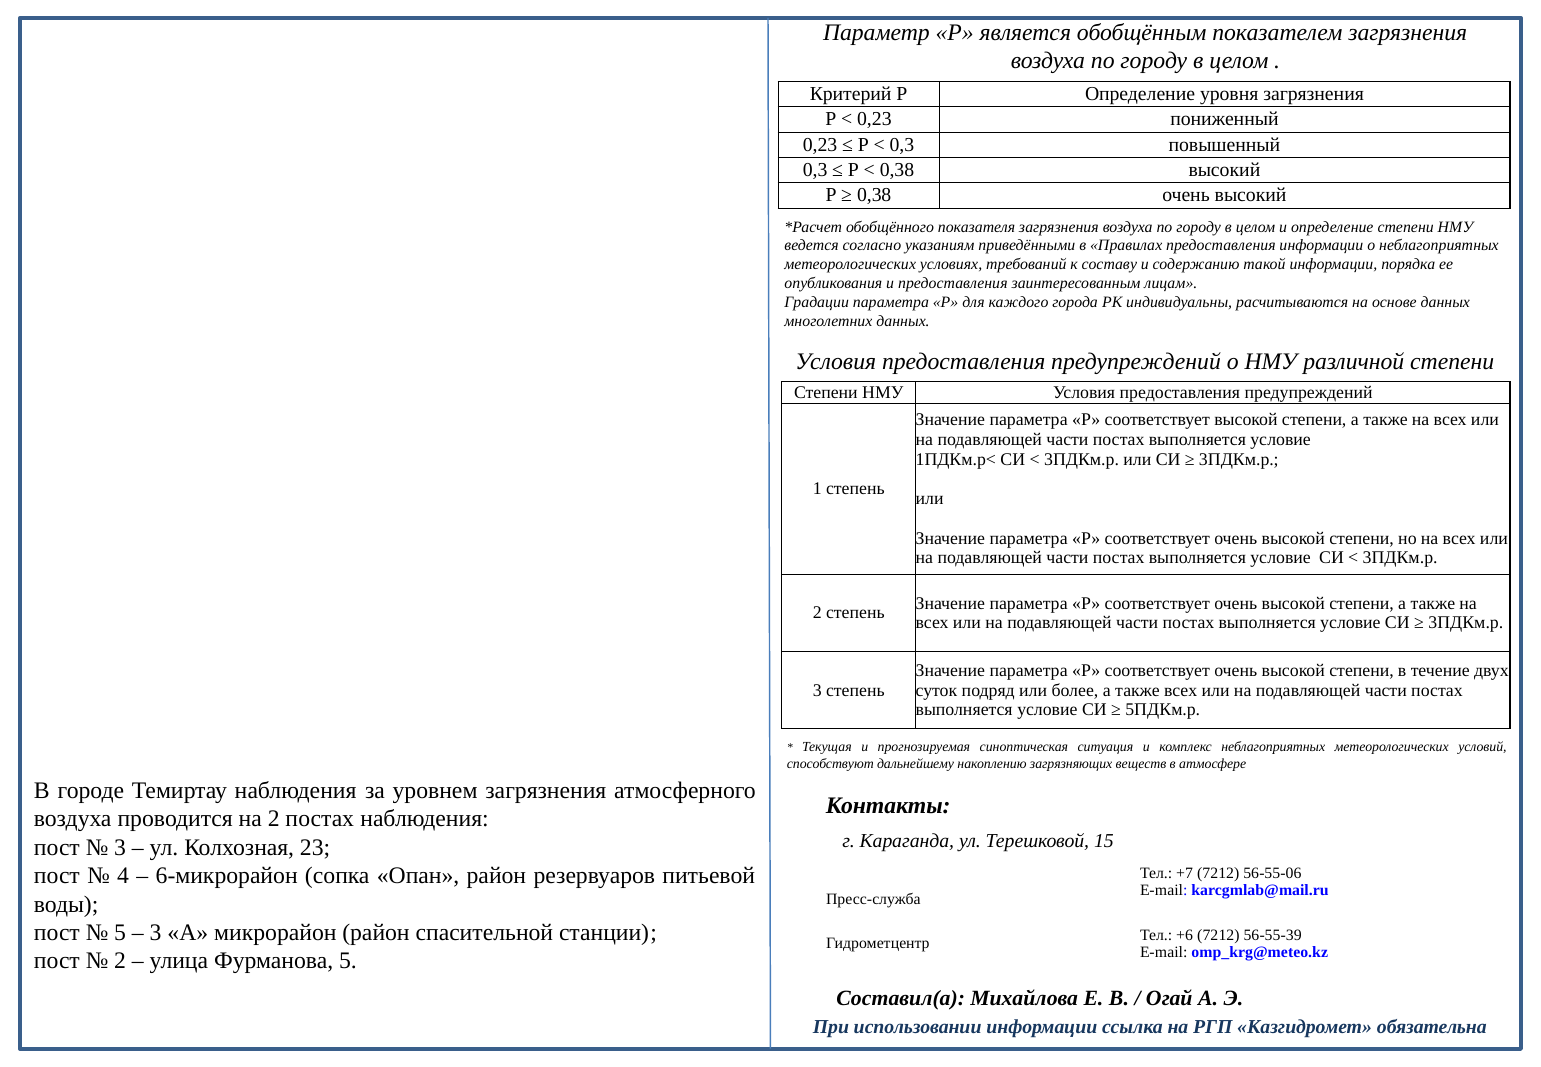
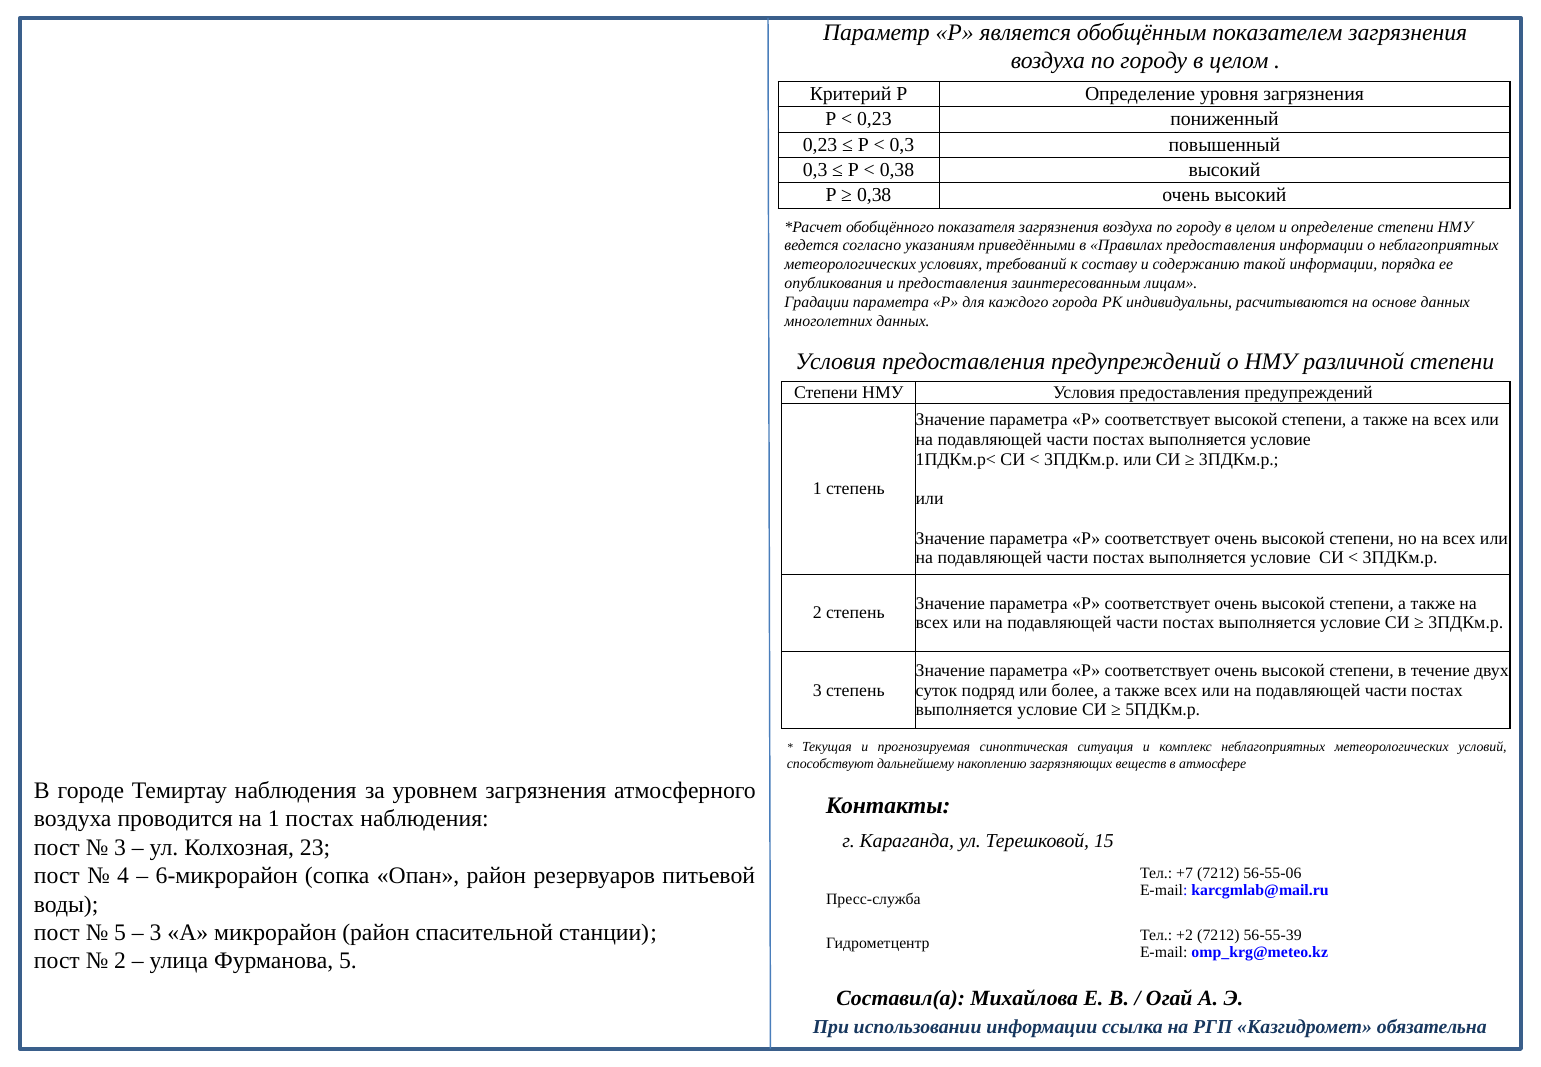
на 2: 2 -> 1
+6: +6 -> +2
